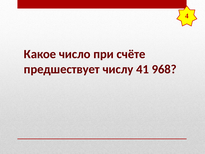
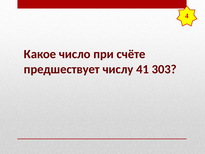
968: 968 -> 303
